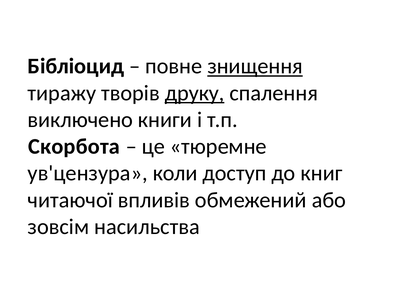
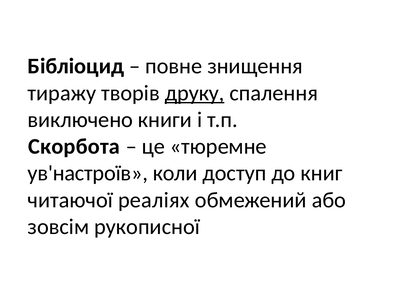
знищення underline: present -> none
ув'цензура: ув'цензура -> ув'настроїв
впливів: впливів -> реаліях
насильства: насильства -> рукописної
